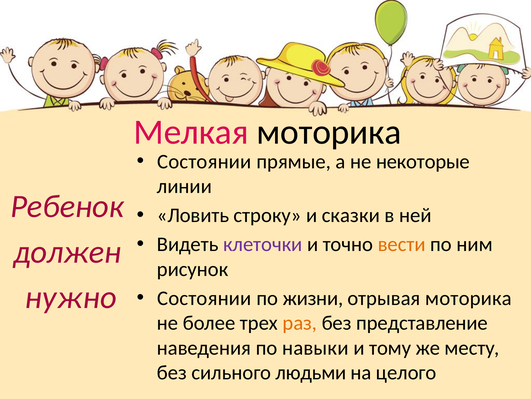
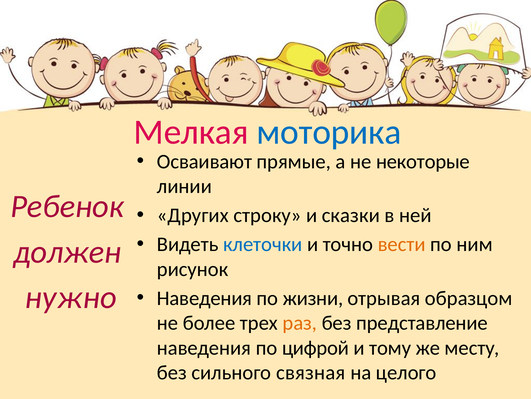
моторика at (329, 132) colour: black -> blue
Состоянии at (204, 161): Состоянии -> Осваивают
Ловить: Ловить -> Других
клеточки colour: purple -> blue
Состоянии at (204, 298): Состоянии -> Наведения
отрывая моторика: моторика -> образцом
навыки: навыки -> цифрой
людьми: людьми -> связная
